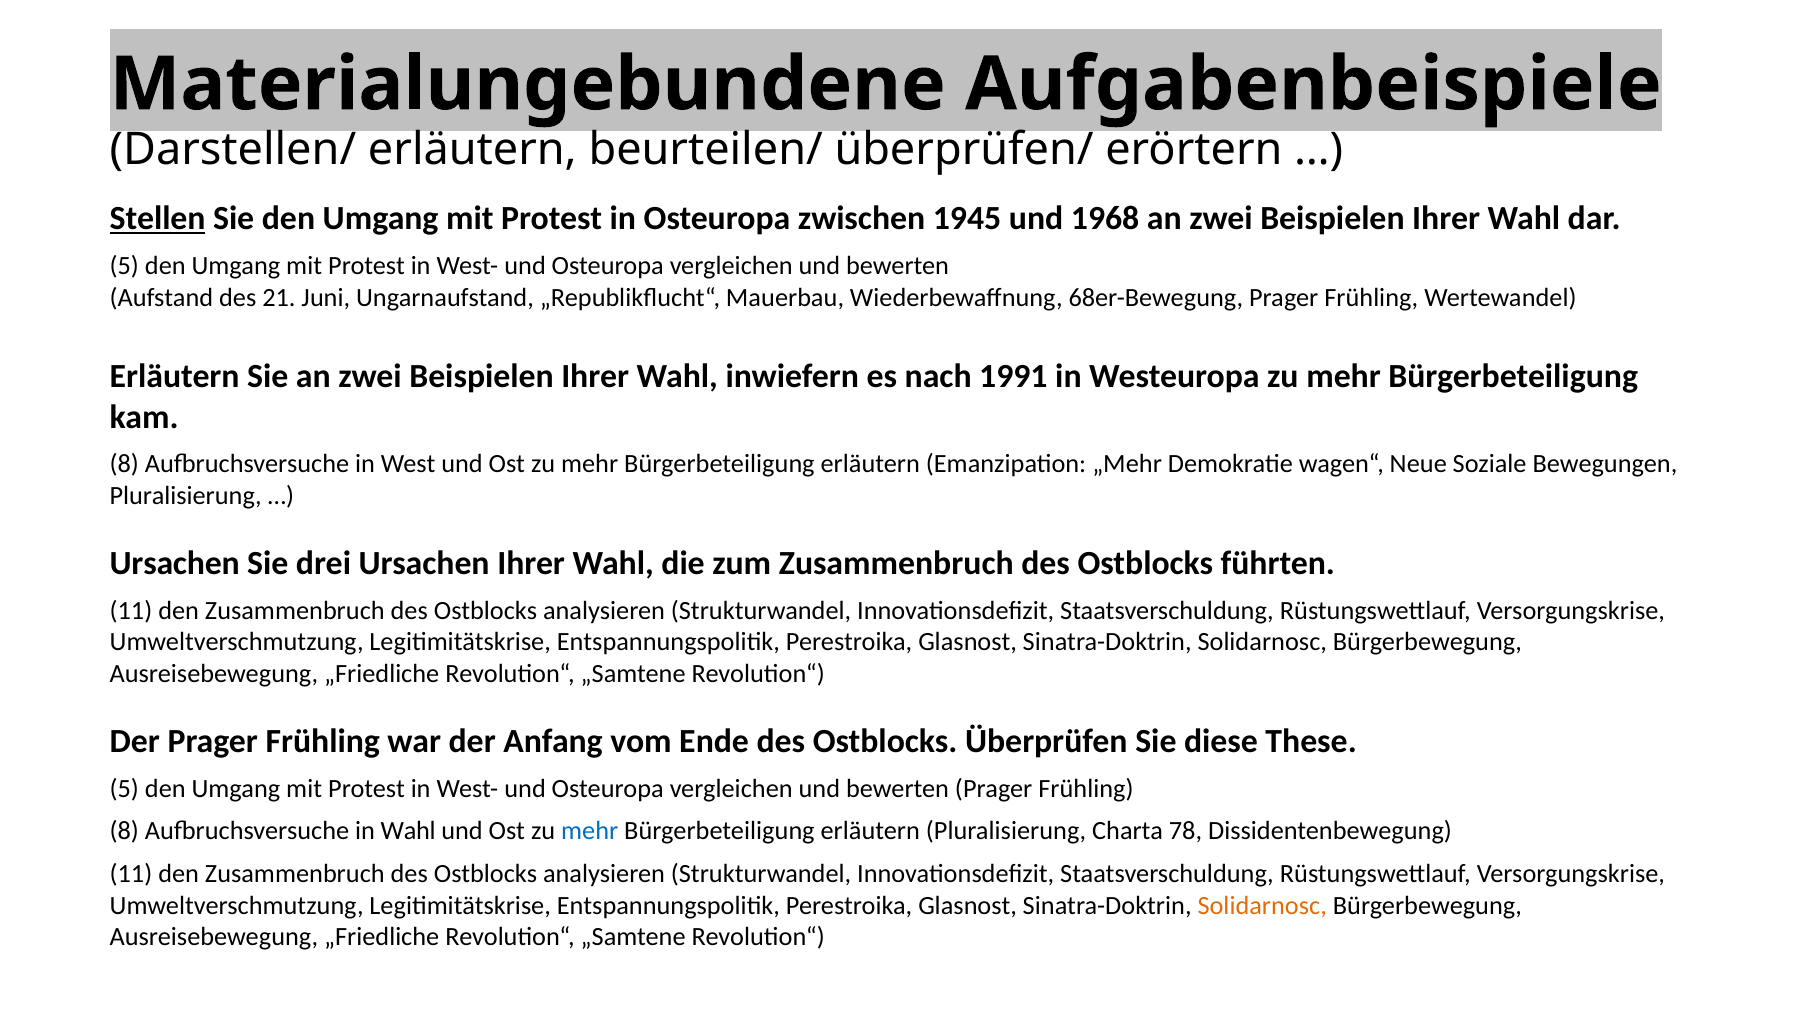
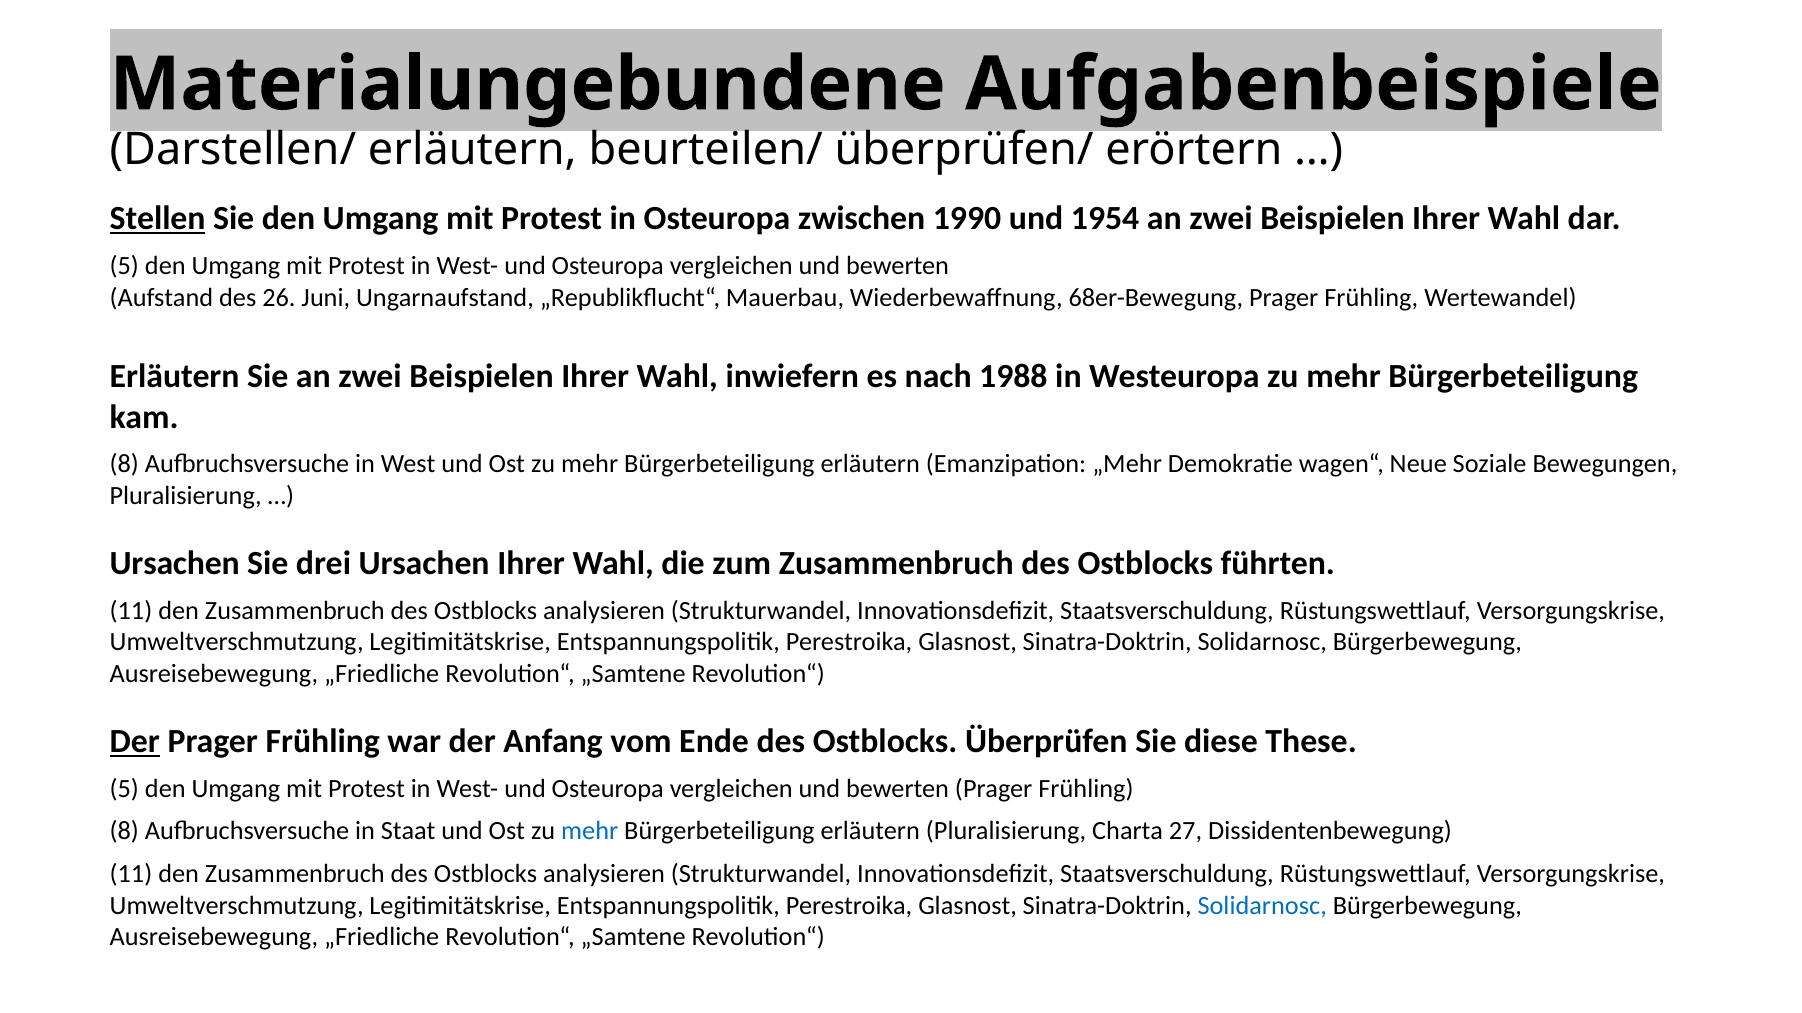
1945: 1945 -> 1990
1968: 1968 -> 1954
21: 21 -> 26
1991: 1991 -> 1988
Der at (135, 742) underline: none -> present
in Wahl: Wahl -> Staat
78: 78 -> 27
Solidarnosc at (1262, 906) colour: orange -> blue
